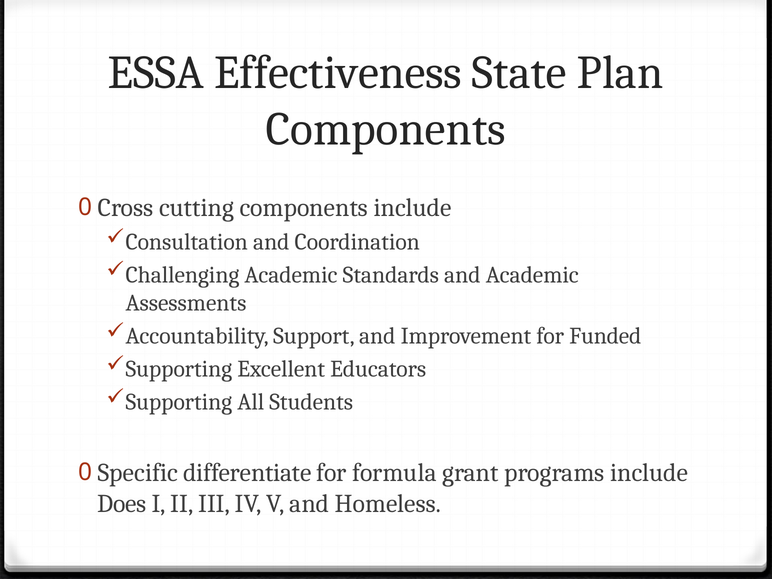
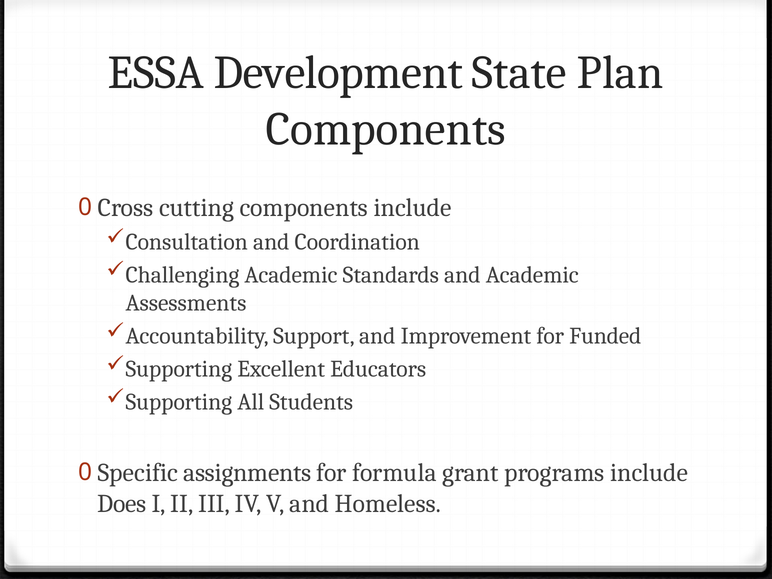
Effectiveness: Effectiveness -> Development
differentiate: differentiate -> assignments
